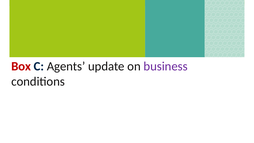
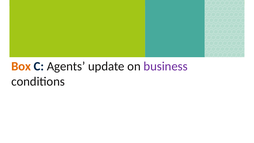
Box colour: red -> orange
